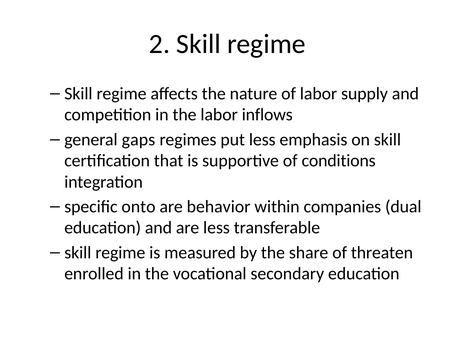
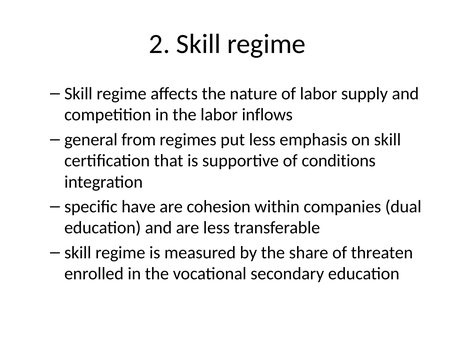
gaps: gaps -> from
onto: onto -> have
behavior: behavior -> cohesion
